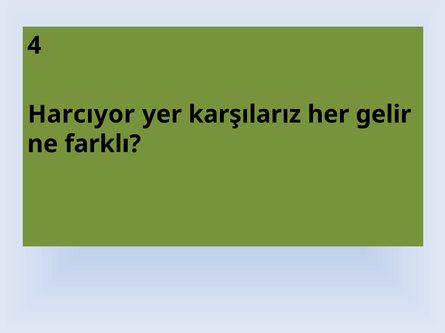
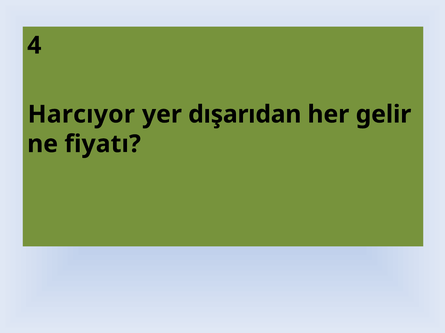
karşılarız: karşılarız -> dışarıdan
farklı: farklı -> fiyatı
